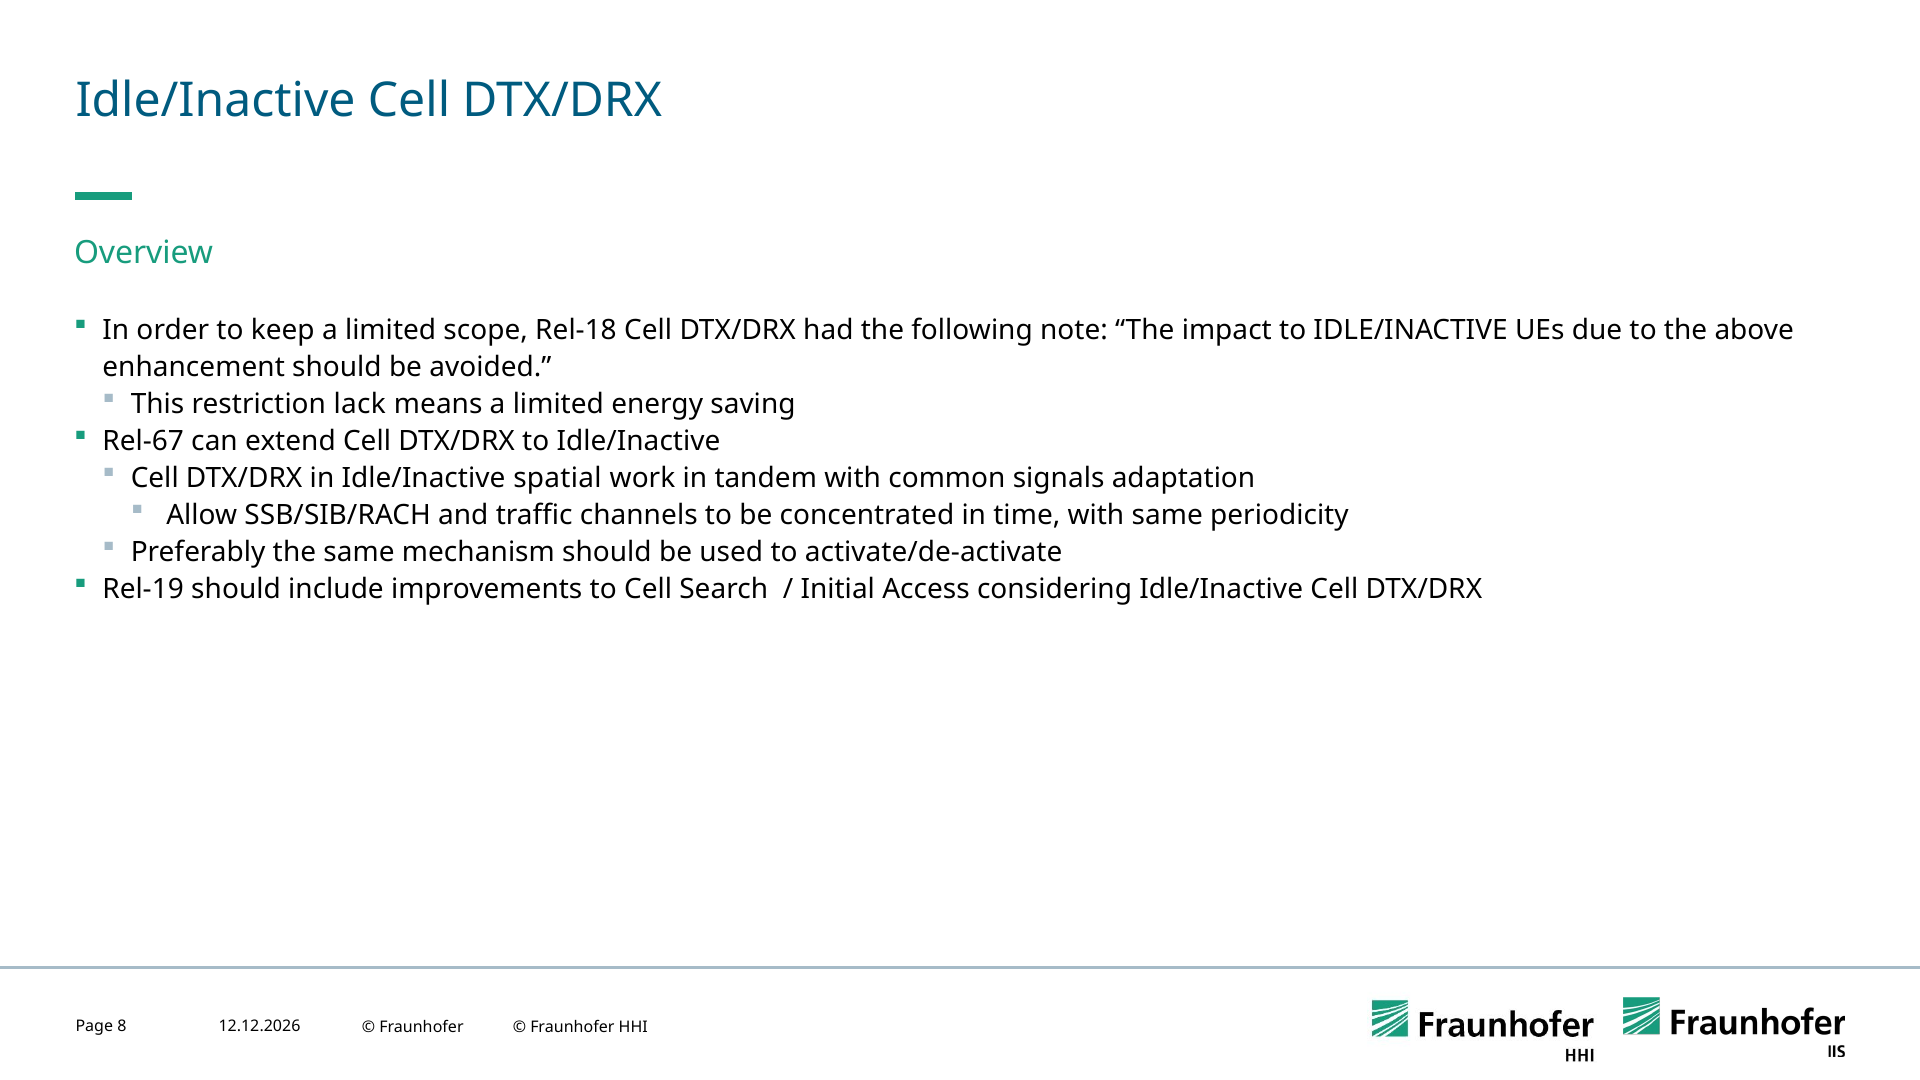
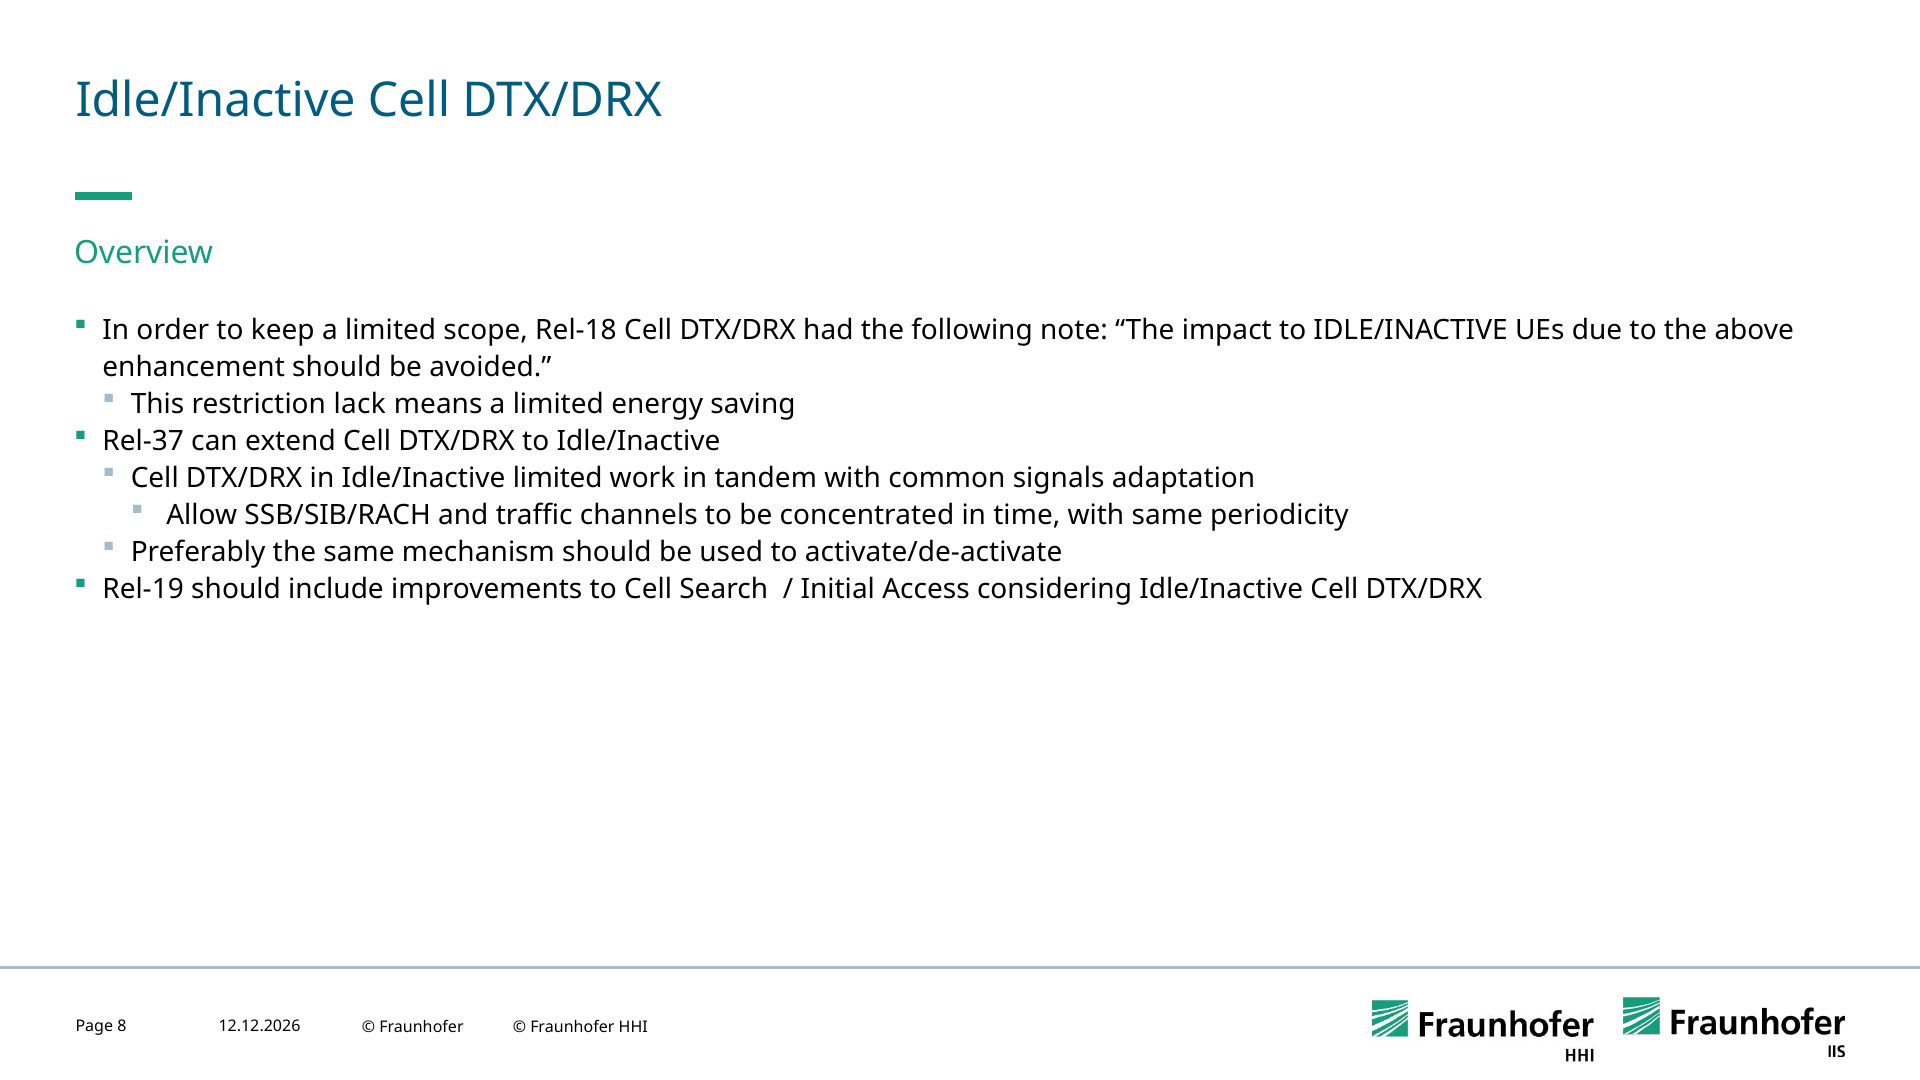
Rel-67: Rel-67 -> Rel-37
Idle/Inactive spatial: spatial -> limited
